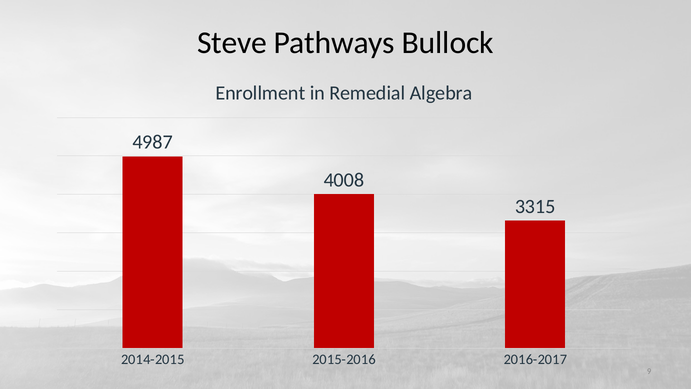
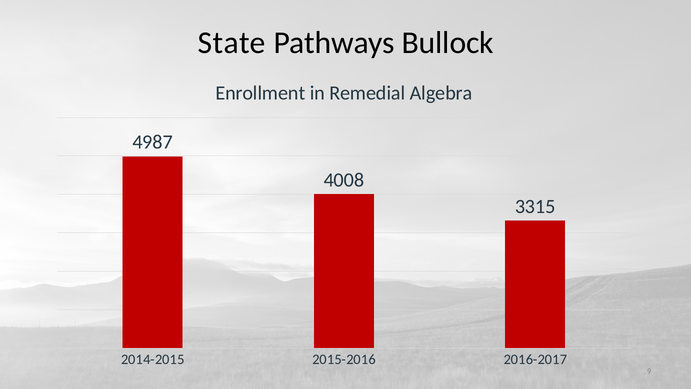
Steve: Steve -> State
